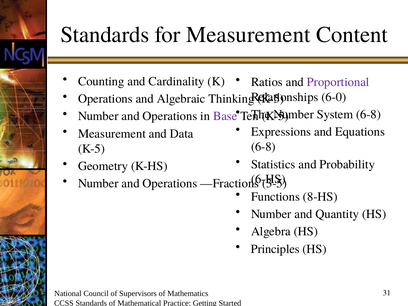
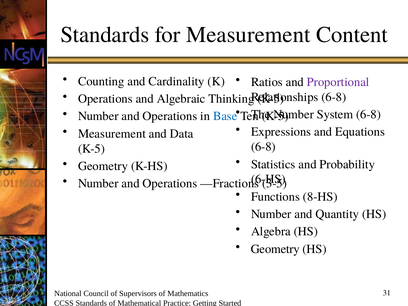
6-0 at (334, 97): 6-0 -> 6-8
Base colour: purple -> blue
Principles at (275, 249): Principles -> Geometry
